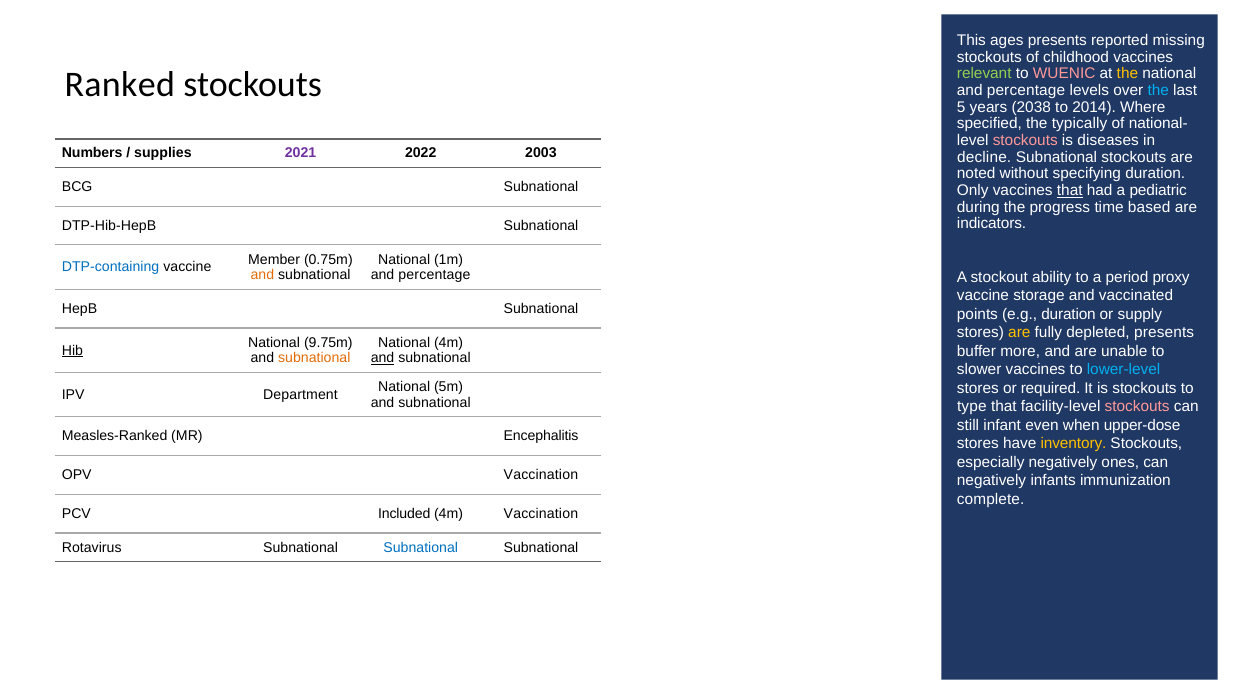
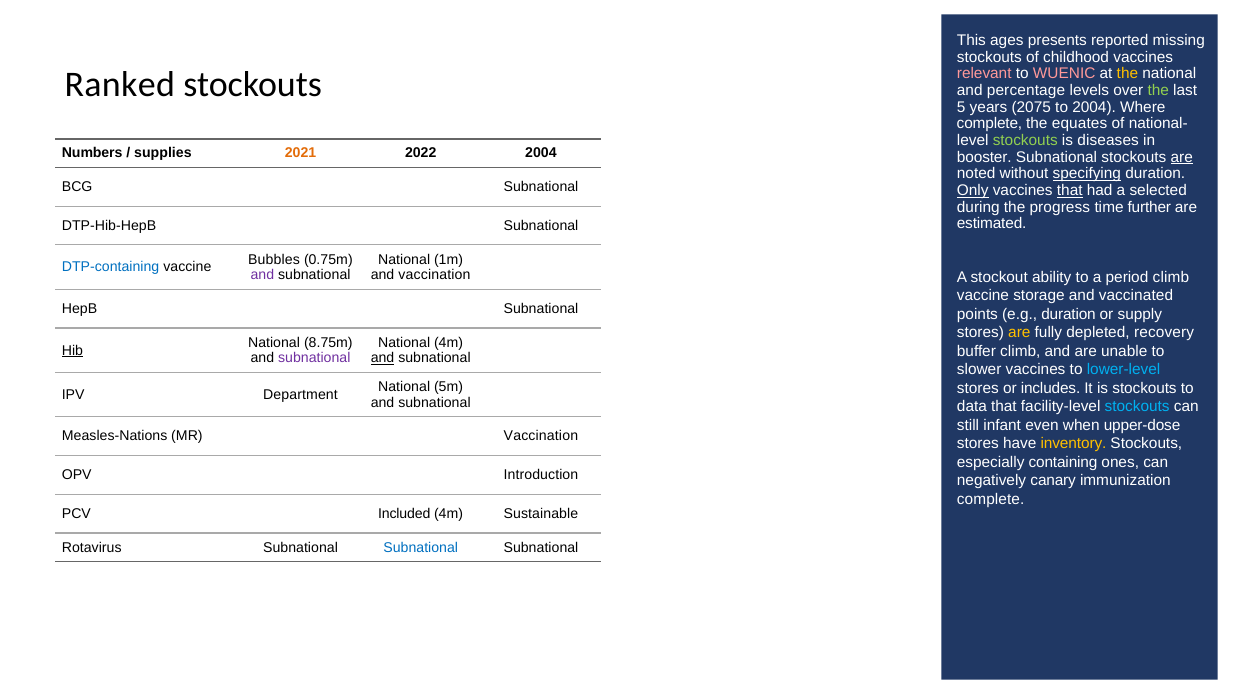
relevant colour: light green -> pink
the at (1158, 90) colour: light blue -> light green
2038: 2038 -> 2075
to 2014: 2014 -> 2004
specified at (989, 124): specified -> complete
typically: typically -> equates
stockouts at (1025, 140) colour: pink -> light green
2021 colour: purple -> orange
2022 2003: 2003 -> 2004
decline: decline -> booster
are at (1182, 157) underline: none -> present
specifying underline: none -> present
Only underline: none -> present
pediatric: pediatric -> selected
based: based -> further
indicators: indicators -> estimated
Member: Member -> Bubbles
and at (262, 275) colour: orange -> purple
percentage at (434, 275): percentage -> vaccination
period proxy: proxy -> climb
depleted presents: presents -> recovery
9.75m: 9.75m -> 8.75m
buffer more: more -> climb
subnational at (314, 358) colour: orange -> purple
required: required -> includes
type: type -> data
stockouts at (1137, 407) colour: pink -> light blue
Measles-Ranked: Measles-Ranked -> Measles-Nations
MR Encephalitis: Encephalitis -> Vaccination
especially negatively: negatively -> containing
OPV Vaccination: Vaccination -> Introduction
infants: infants -> canary
4m Vaccination: Vaccination -> Sustainable
